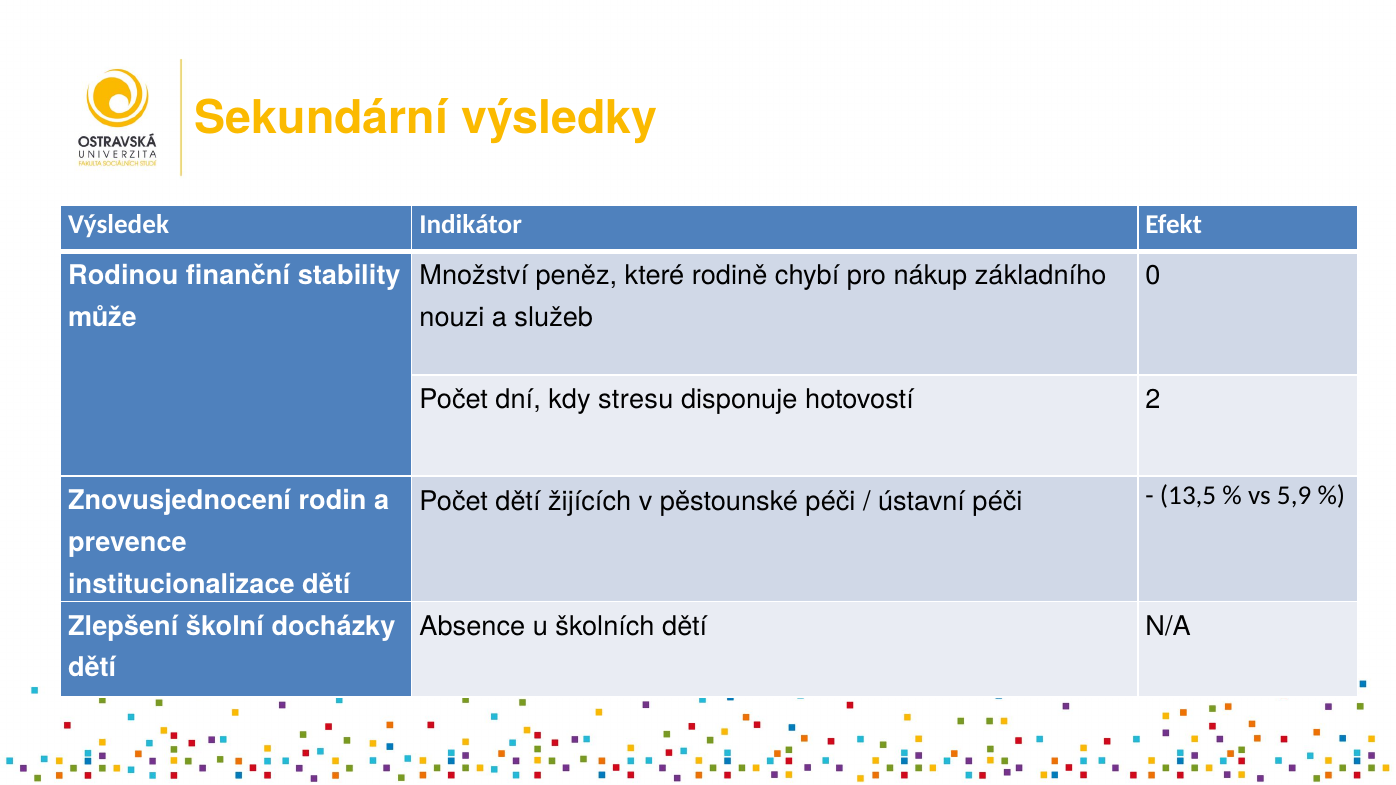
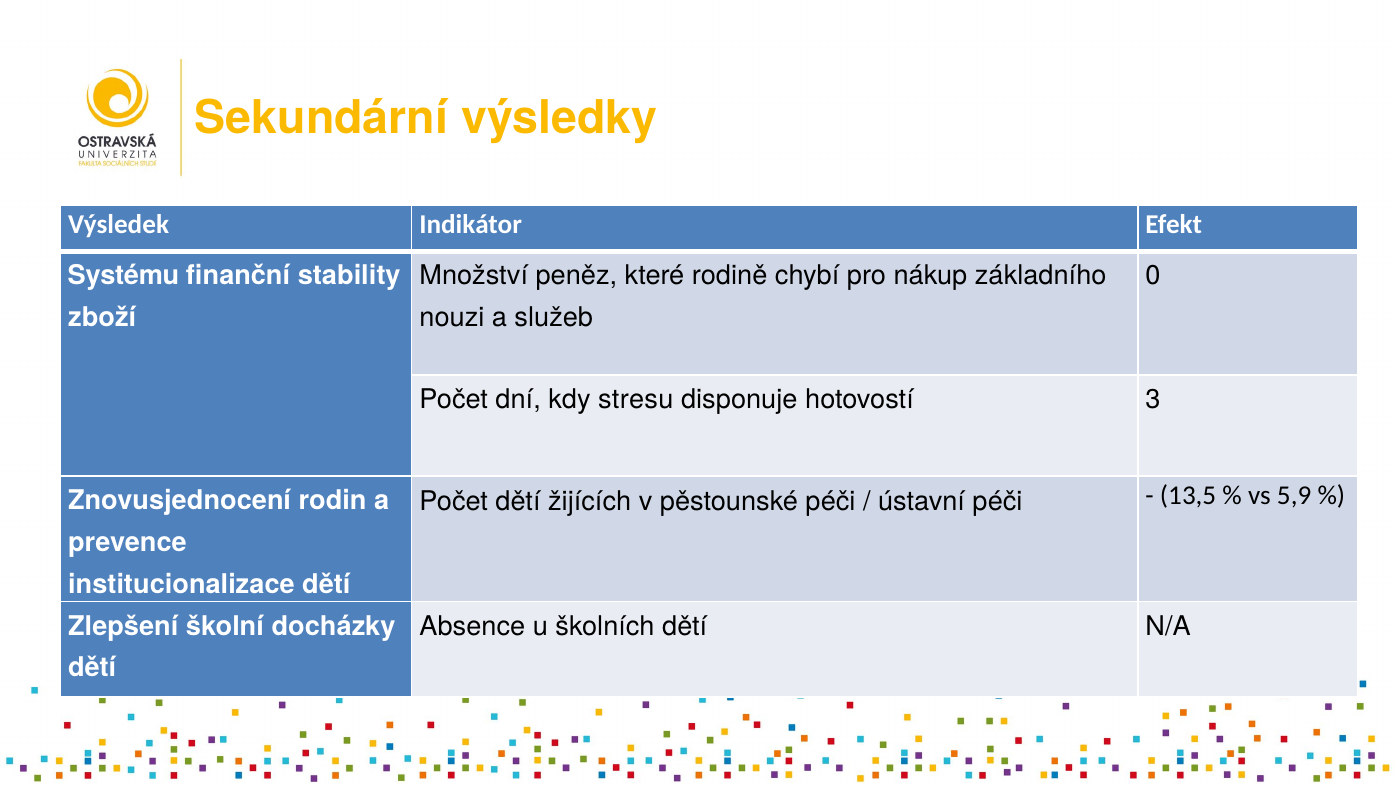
Rodinou: Rodinou -> Systému
může: může -> zboží
2: 2 -> 3
